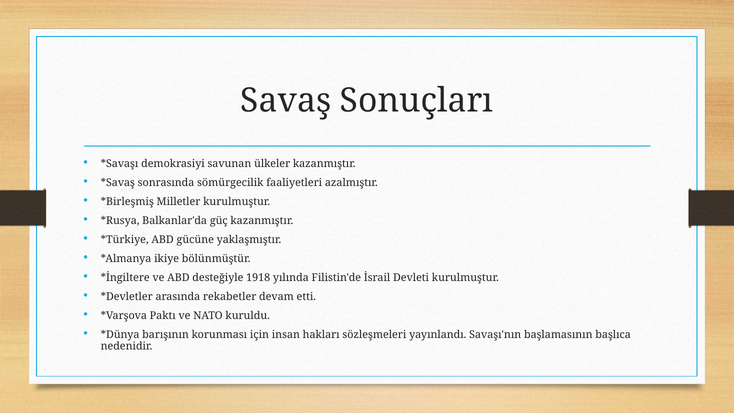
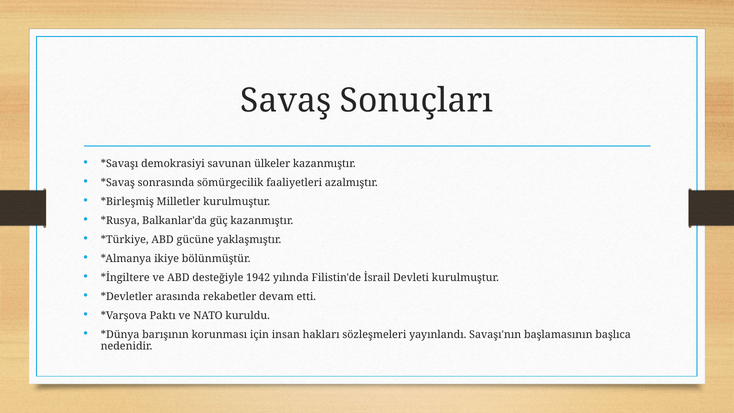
1918: 1918 -> 1942
